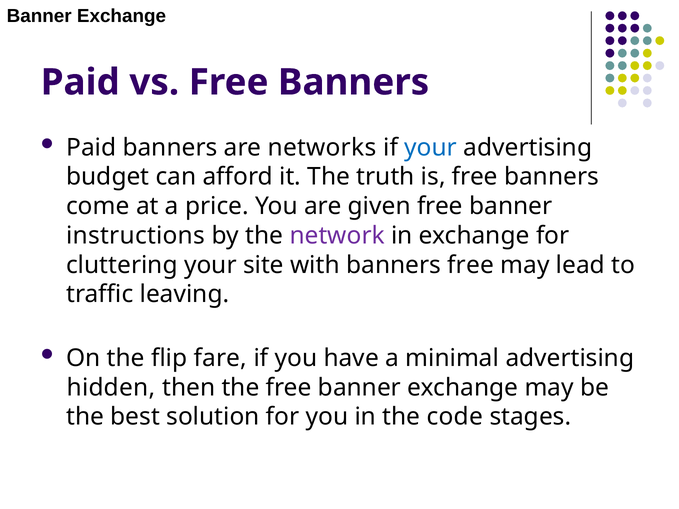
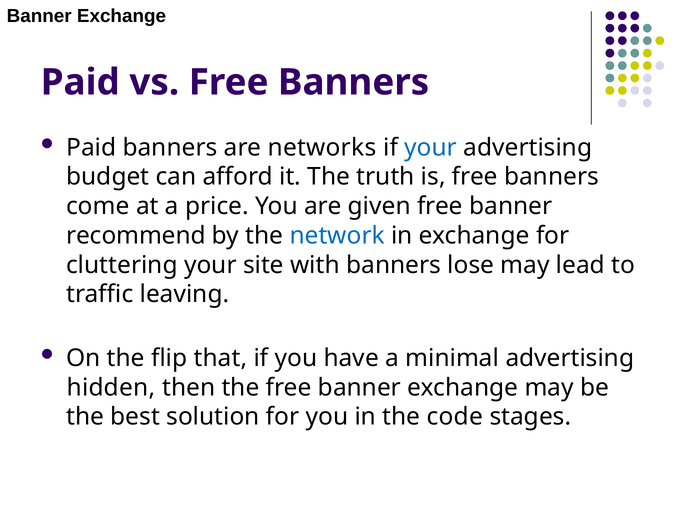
instructions: instructions -> recommend
network colour: purple -> blue
banners free: free -> lose
fare: fare -> that
